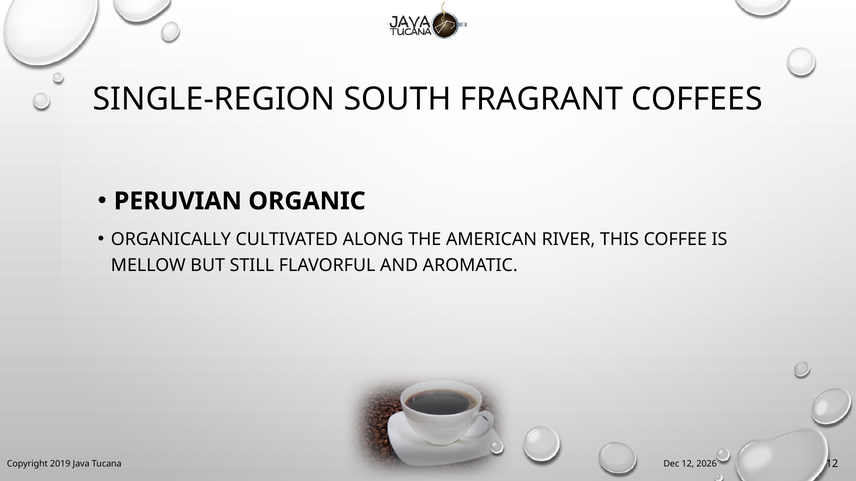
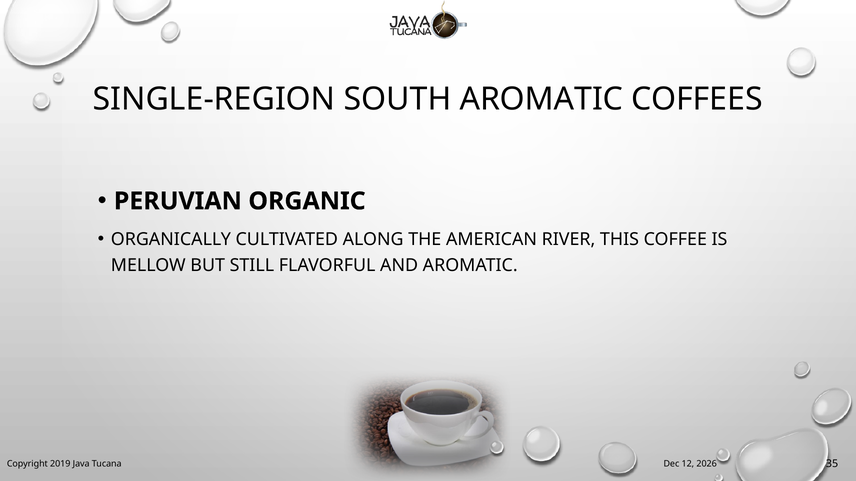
SOUTH FRAGRANT: FRAGRANT -> AROMATIC
Tucana 12: 12 -> 35
